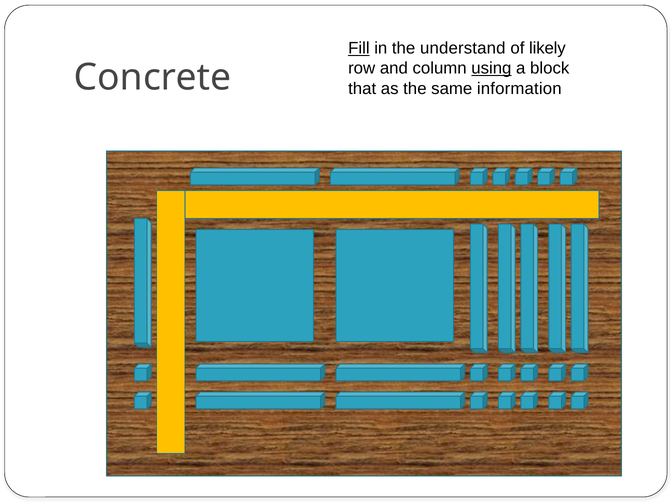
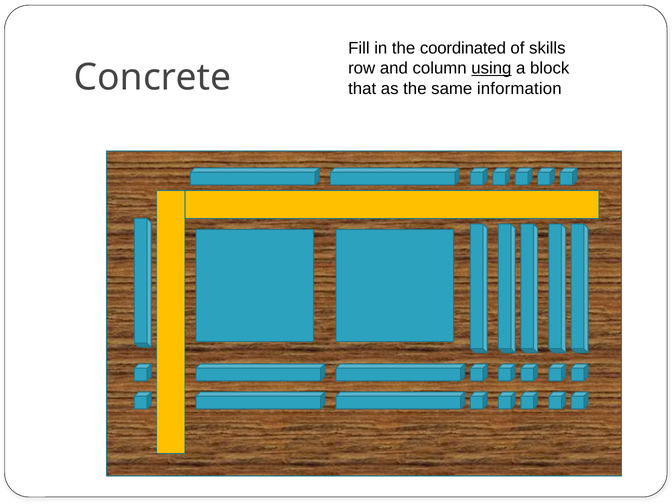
Fill underline: present -> none
understand: understand -> coordinated
likely: likely -> skills
